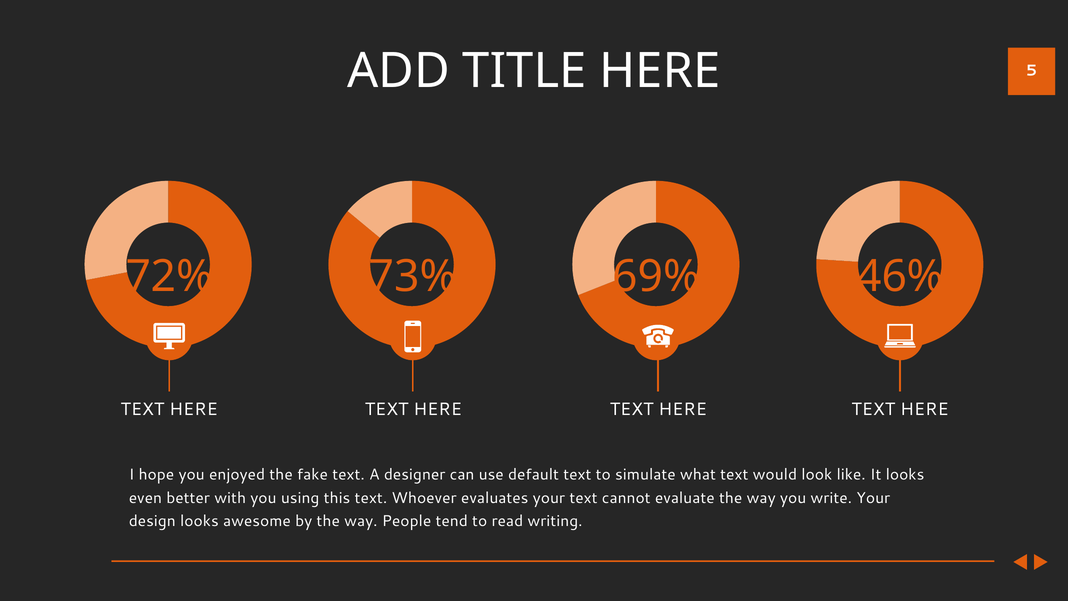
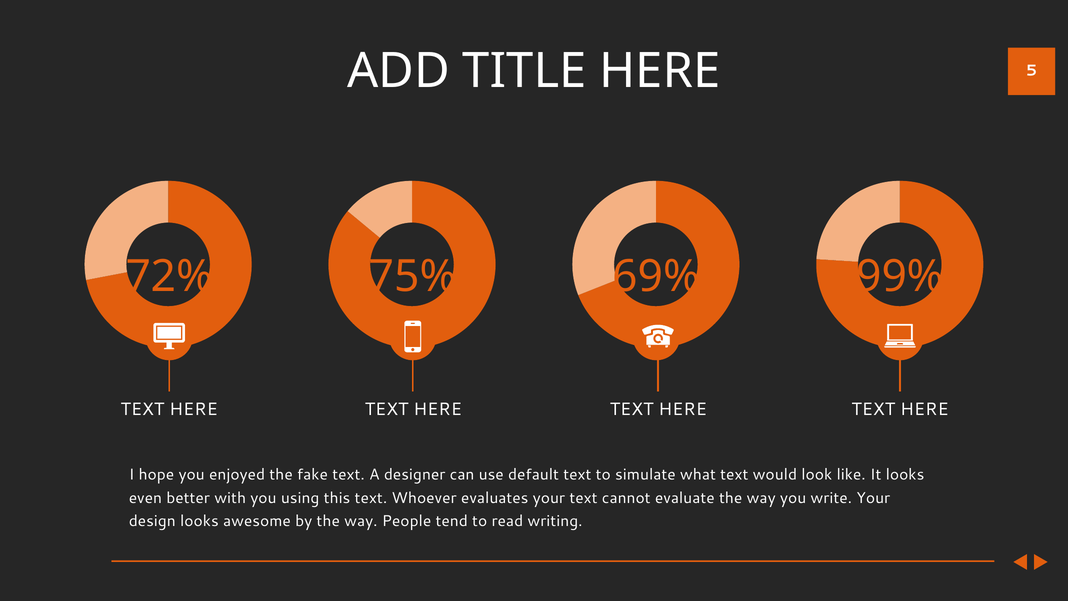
73%: 73% -> 75%
46%: 46% -> 99%
